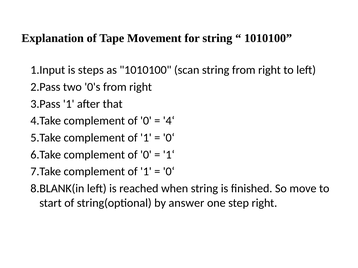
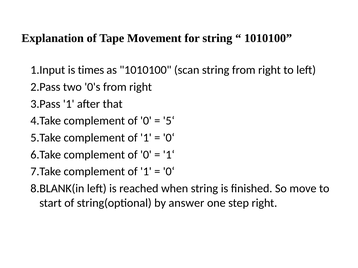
steps: steps -> times
4‘: 4‘ -> 5‘
